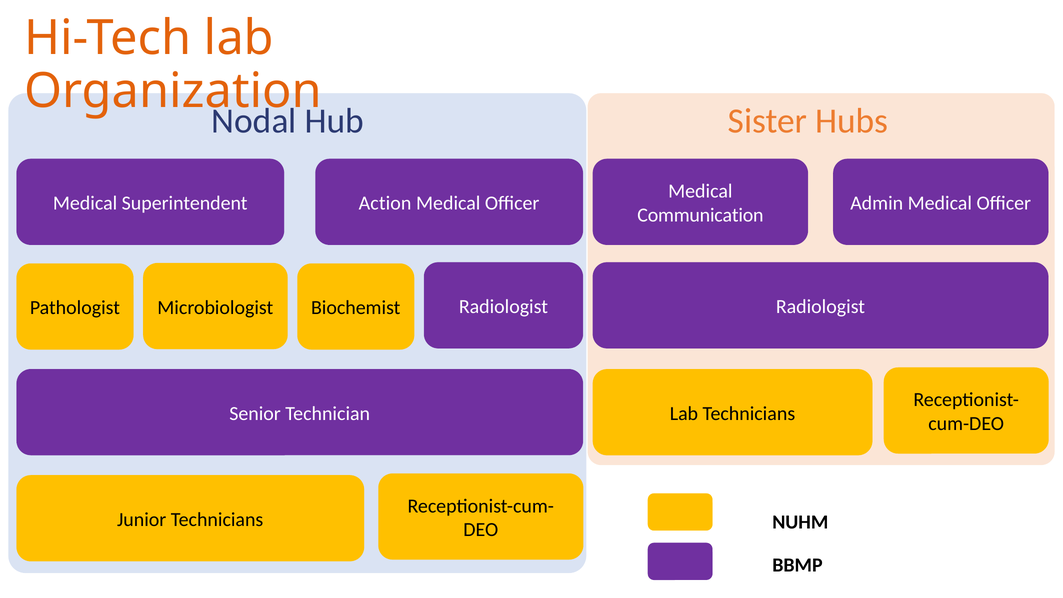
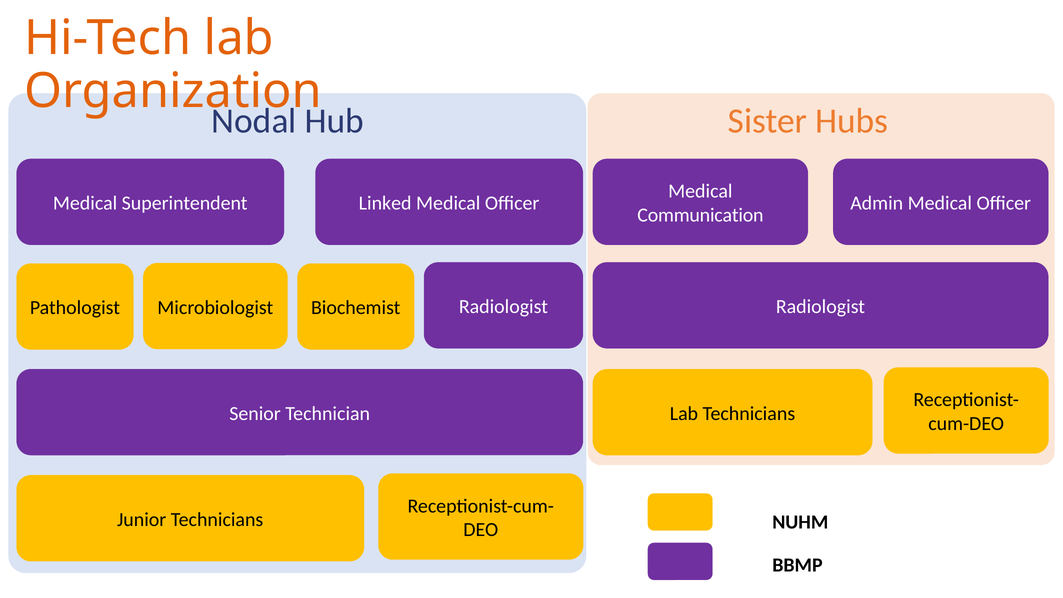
Action: Action -> Linked
